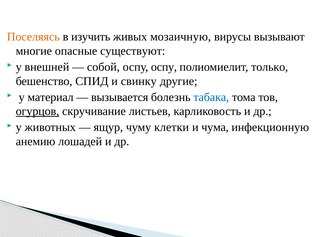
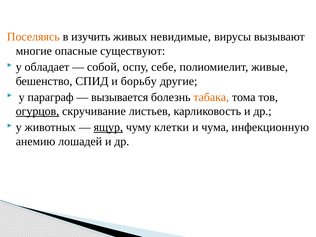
мозаичную: мозаичную -> невидимые
внешней: внешней -> обладает
оспу оспу: оспу -> себе
только: только -> живые
свинку: свинку -> борьбу
материал: материал -> параграф
табака colour: blue -> orange
ящур underline: none -> present
